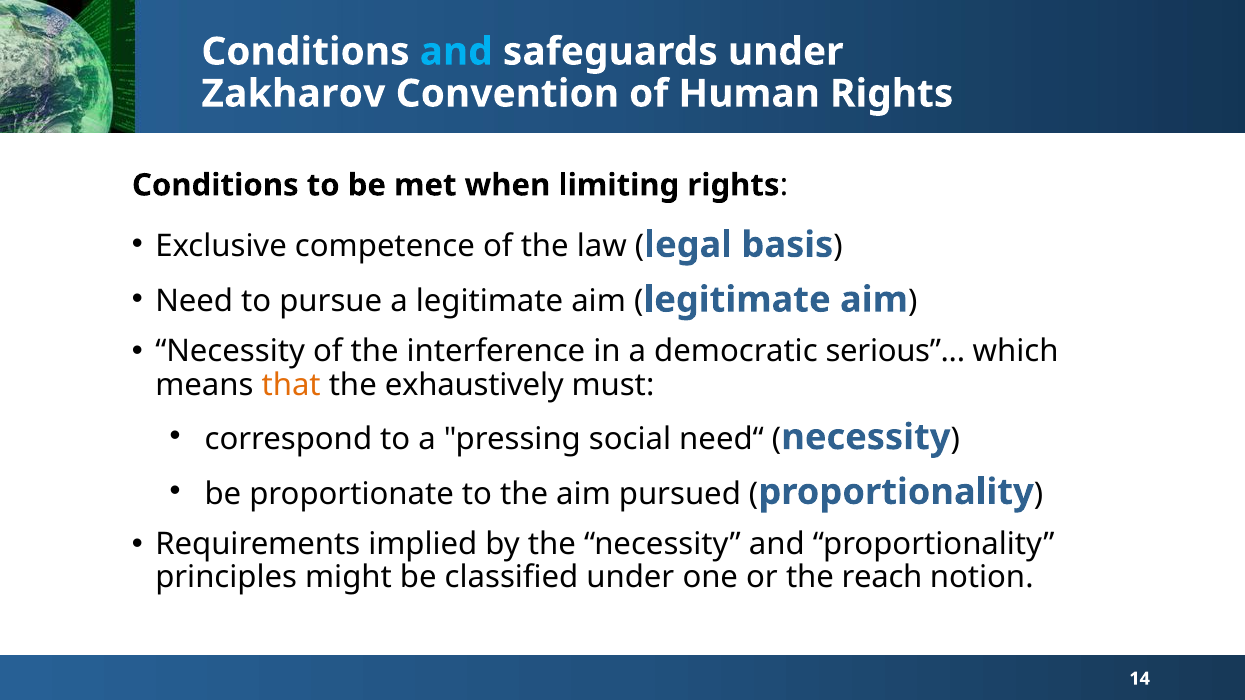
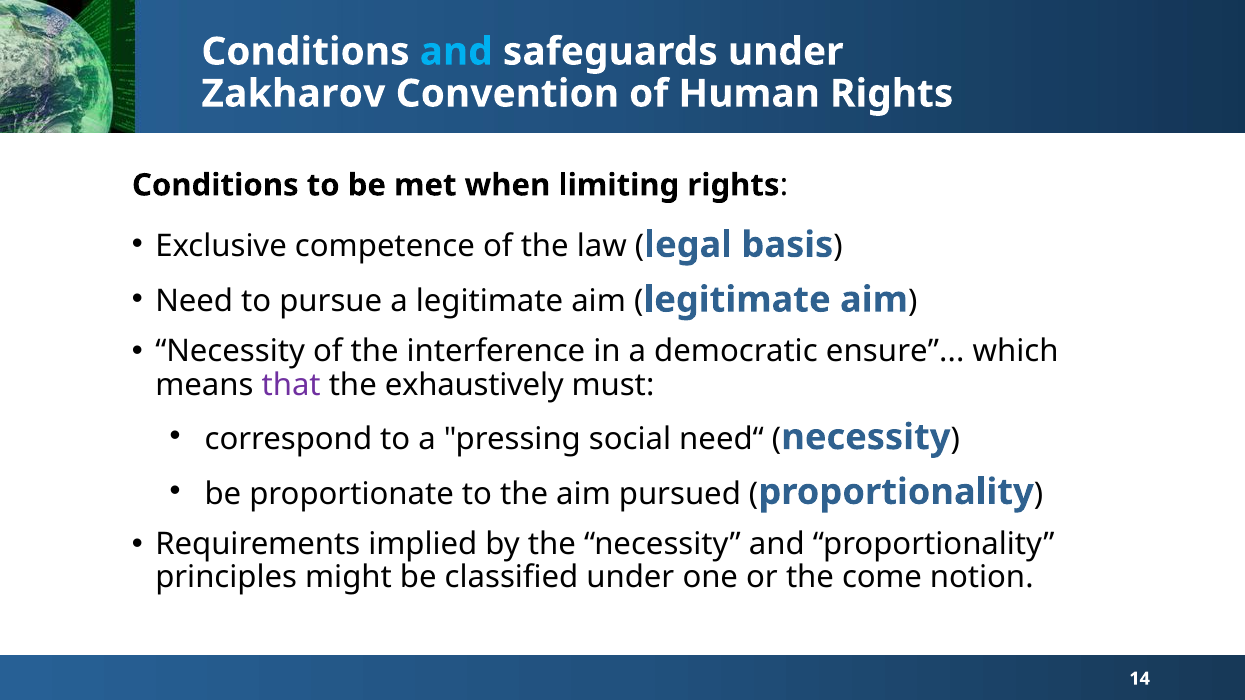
serious: serious -> ensure
that colour: orange -> purple
reach: reach -> come
